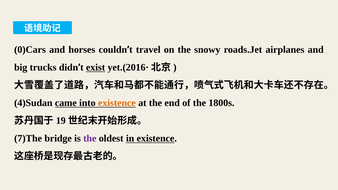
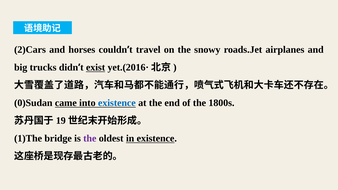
0)Cars: 0)Cars -> 2)Cars
4)Sudan: 4)Sudan -> 0)Sudan
existence at (117, 103) colour: orange -> blue
7)The: 7)The -> 1)The
